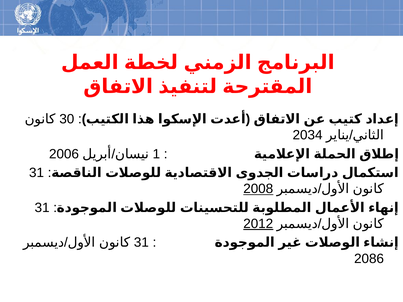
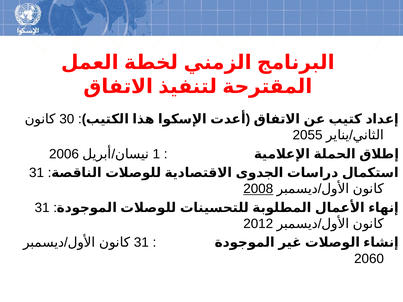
2034: 2034 -> 2055
2012 underline: present -> none
2086: 2086 -> 2060
